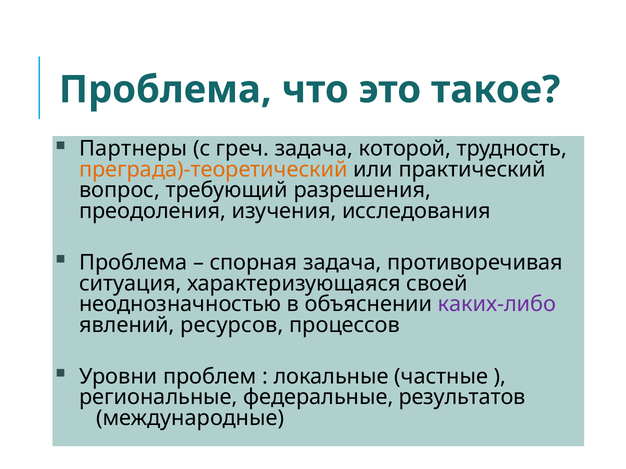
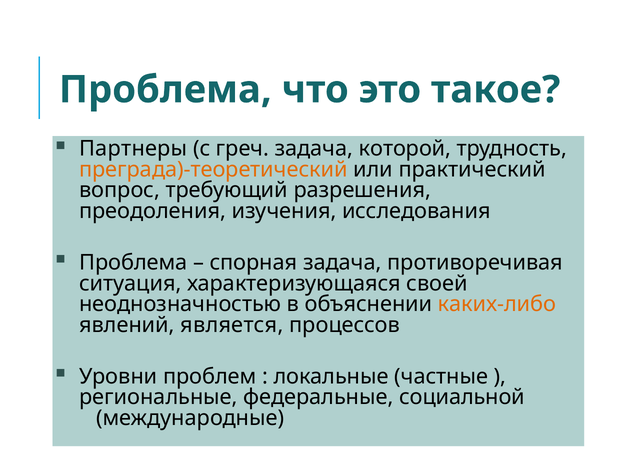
каких-либо colour: purple -> orange
ресурсов: ресурсов -> является
результатов: результатов -> социальной
